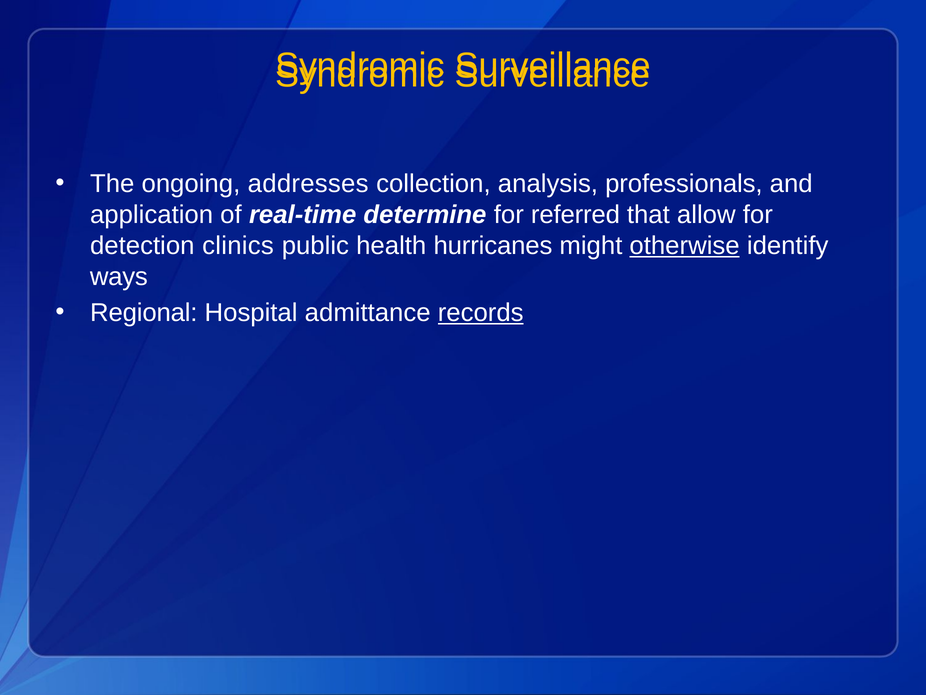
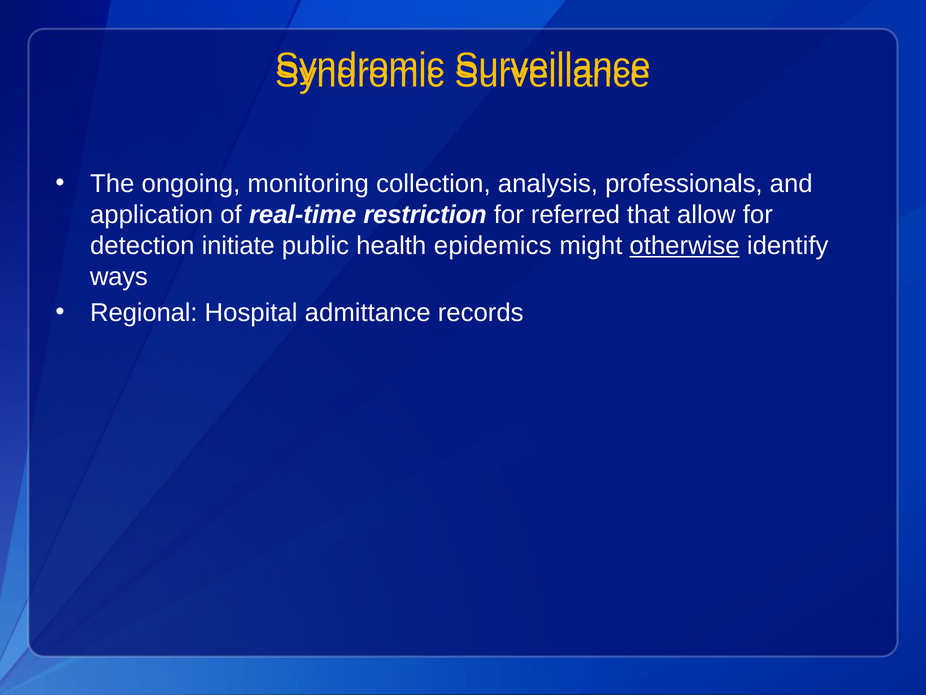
addresses: addresses -> monitoring
determine: determine -> restriction
clinics: clinics -> initiate
hurricanes: hurricanes -> epidemics
records underline: present -> none
